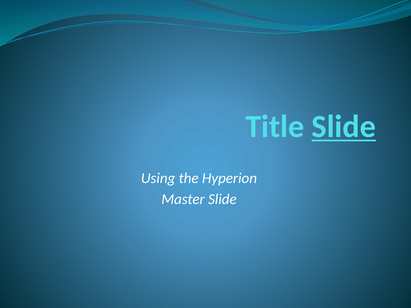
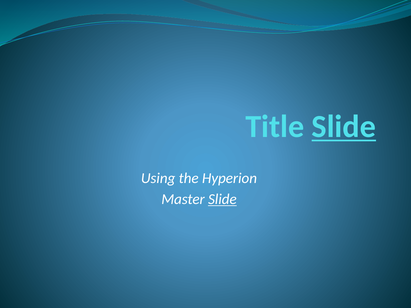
Slide at (222, 199) underline: none -> present
